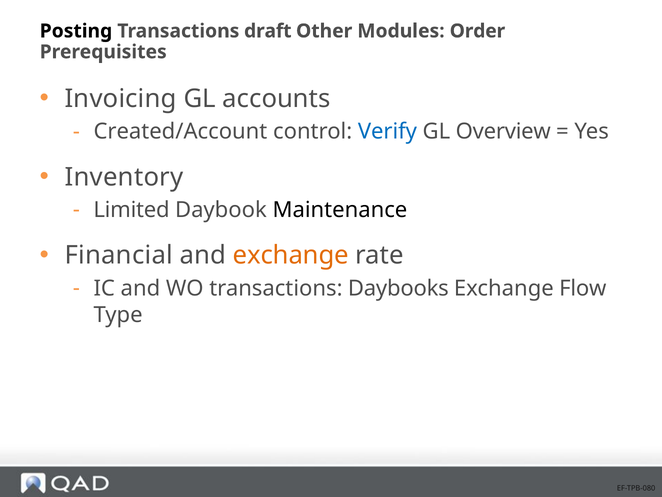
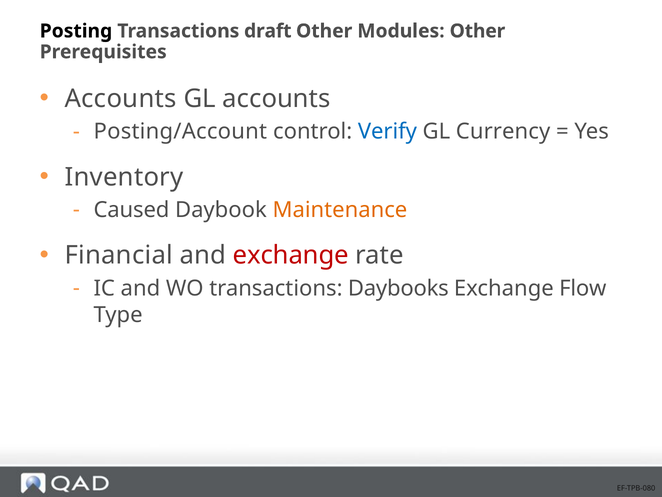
Modules Order: Order -> Other
Invoicing at (121, 98): Invoicing -> Accounts
Created/Account: Created/Account -> Posting/Account
Overview: Overview -> Currency
Limited: Limited -> Caused
Maintenance colour: black -> orange
exchange at (291, 255) colour: orange -> red
